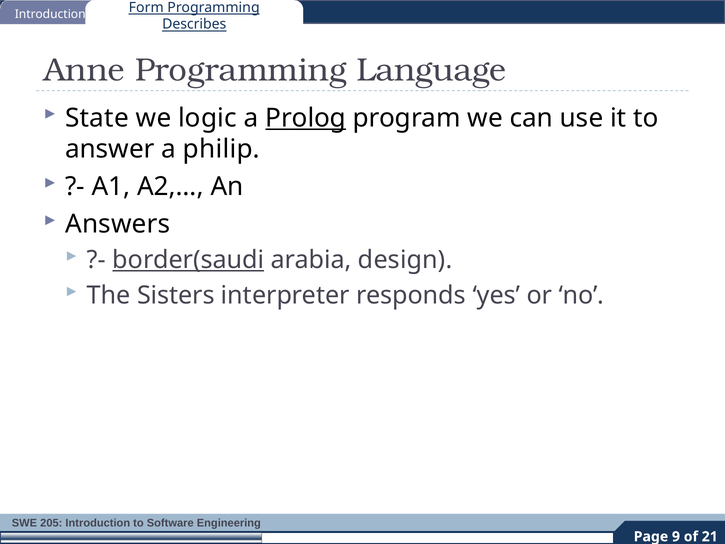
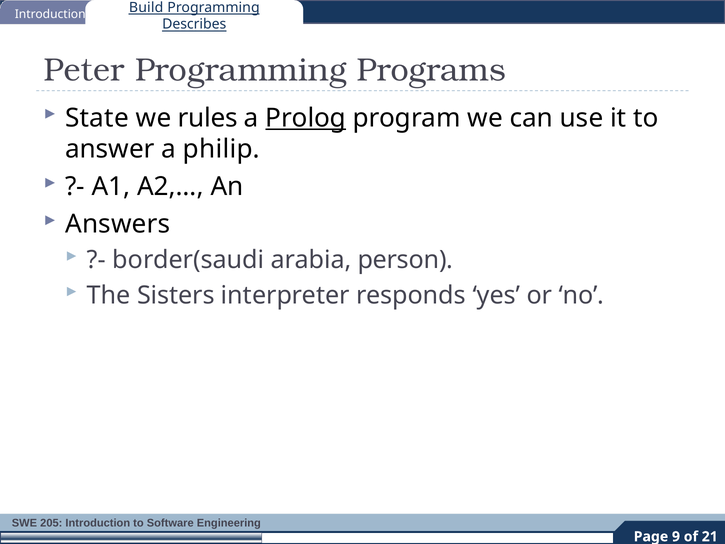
Form: Form -> Build
Anne: Anne -> Peter
Language: Language -> Programs
logic: logic -> rules
border(saudi underline: present -> none
design: design -> person
